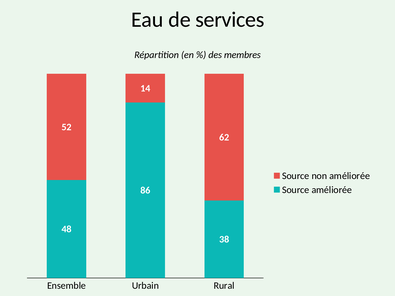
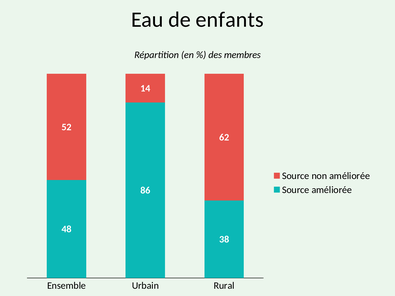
services: services -> enfants
